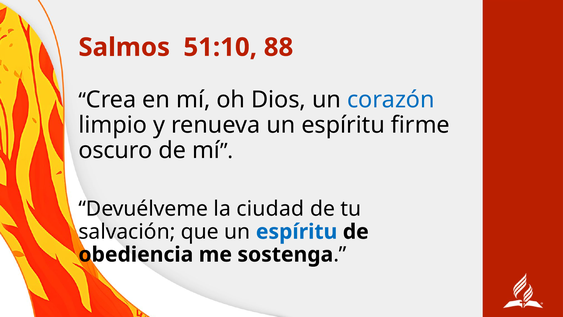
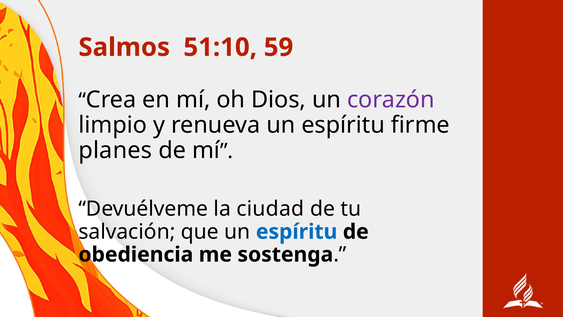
88: 88 -> 59
corazón colour: blue -> purple
oscuro: oscuro -> planes
